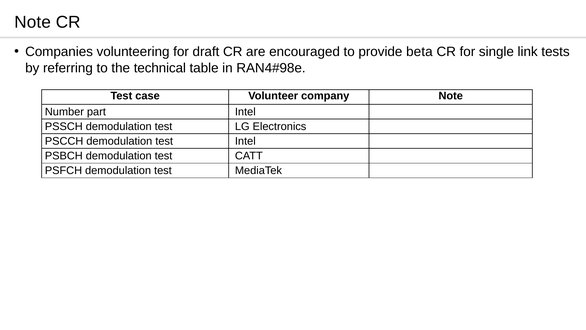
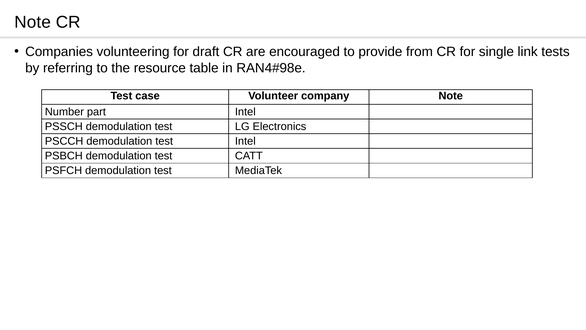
beta: beta -> from
technical: technical -> resource
